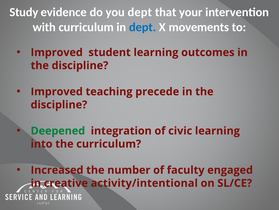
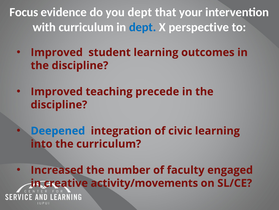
Study: Study -> Focus
movements: movements -> perspective
Deepened colour: green -> blue
activity/intentional: activity/intentional -> activity/movements
